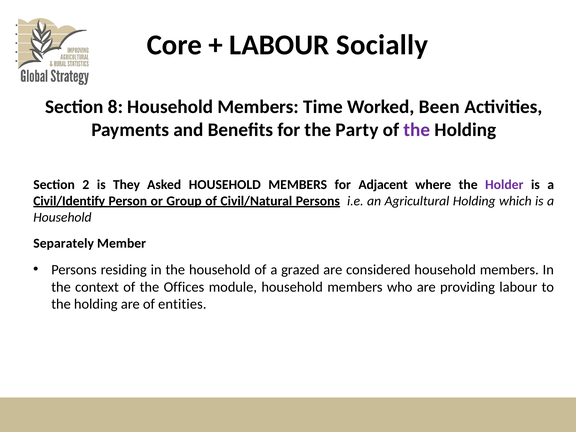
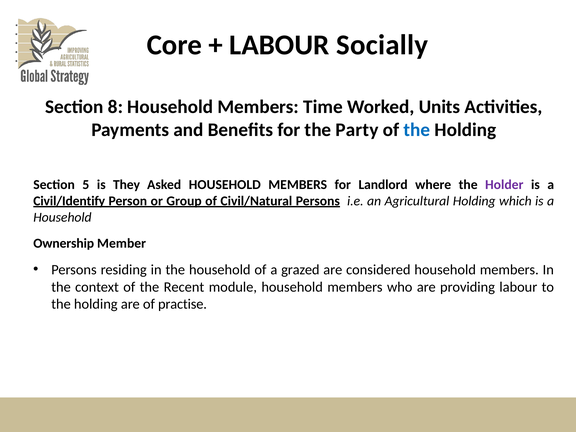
Been: Been -> Units
the at (417, 130) colour: purple -> blue
2: 2 -> 5
Adjacent: Adjacent -> Landlord
Separately: Separately -> Ownership
Offices: Offices -> Recent
entities: entities -> practise
